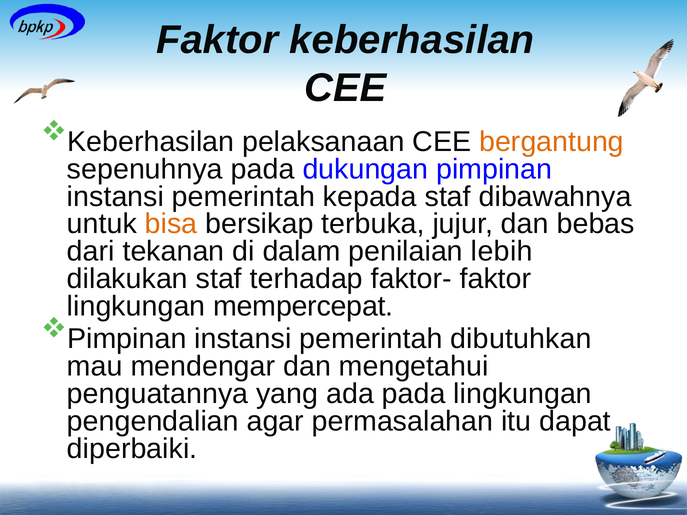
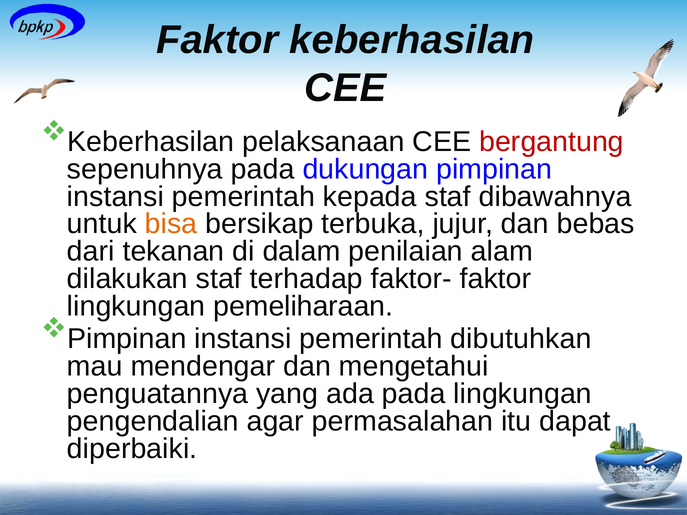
bergantung colour: orange -> red
lebih: lebih -> alam
mempercepat: mempercepat -> pemeliharaan
